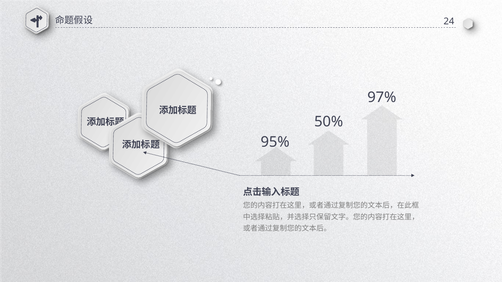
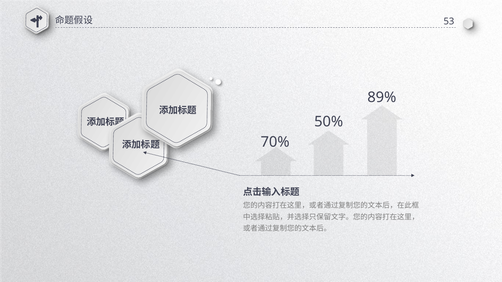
24: 24 -> 53
97%: 97% -> 89%
95%: 95% -> 70%
